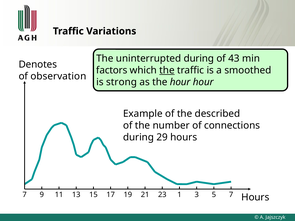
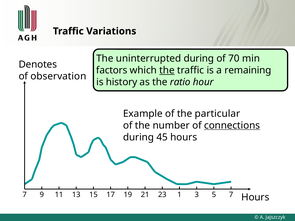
43: 43 -> 70
smoothed: smoothed -> remaining
strong: strong -> history
the hour: hour -> ratio
described: described -> particular
connections underline: none -> present
29: 29 -> 45
